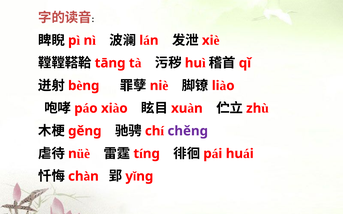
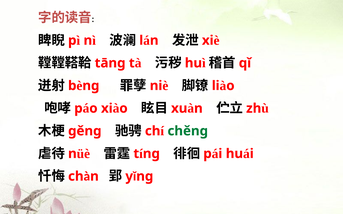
chěng colour: purple -> green
